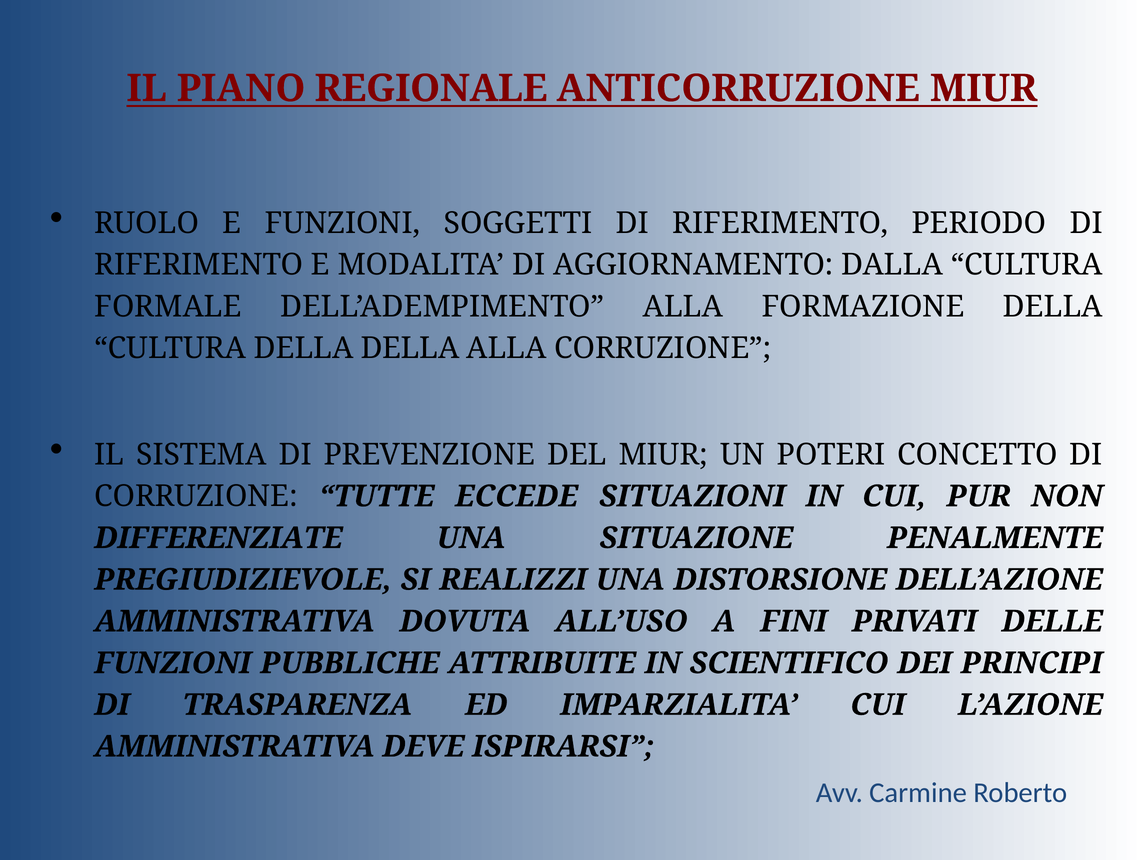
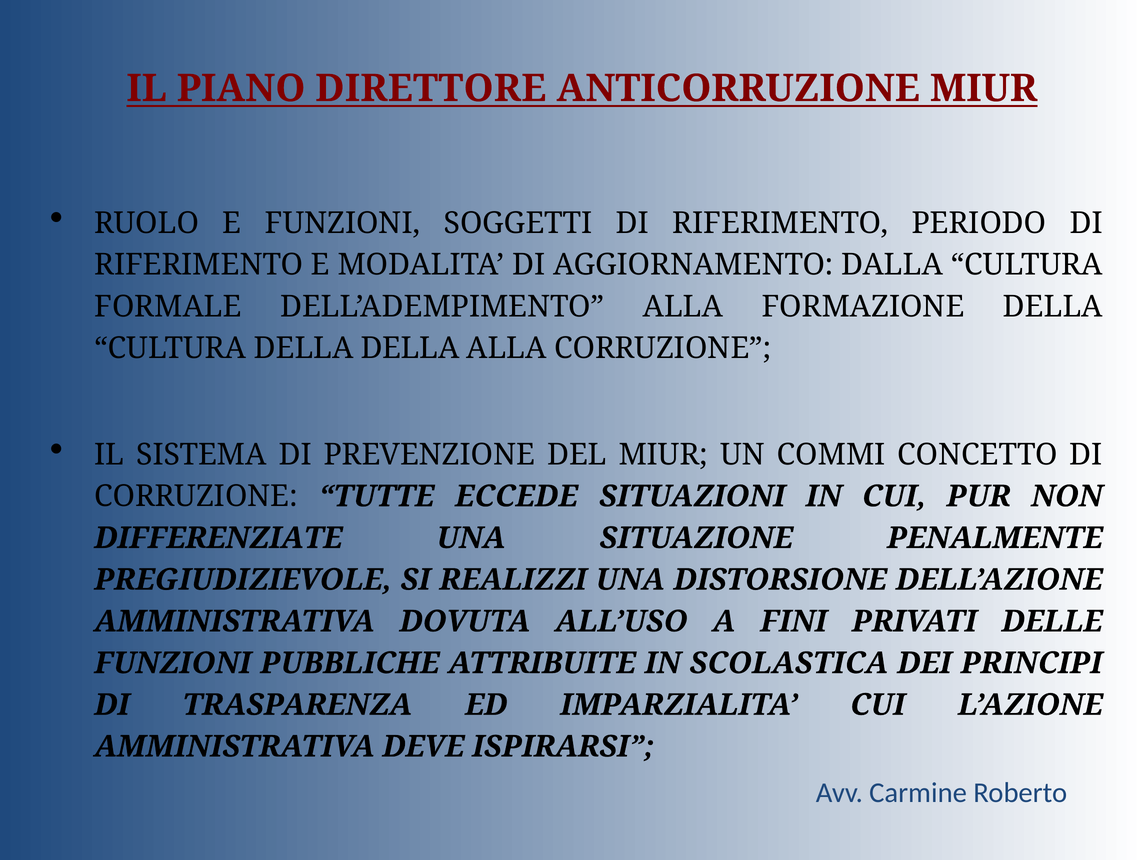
REGIONALE: REGIONALE -> DIRETTORE
POTERI: POTERI -> COMMI
SCIENTIFICO: SCIENTIFICO -> SCOLASTICA
